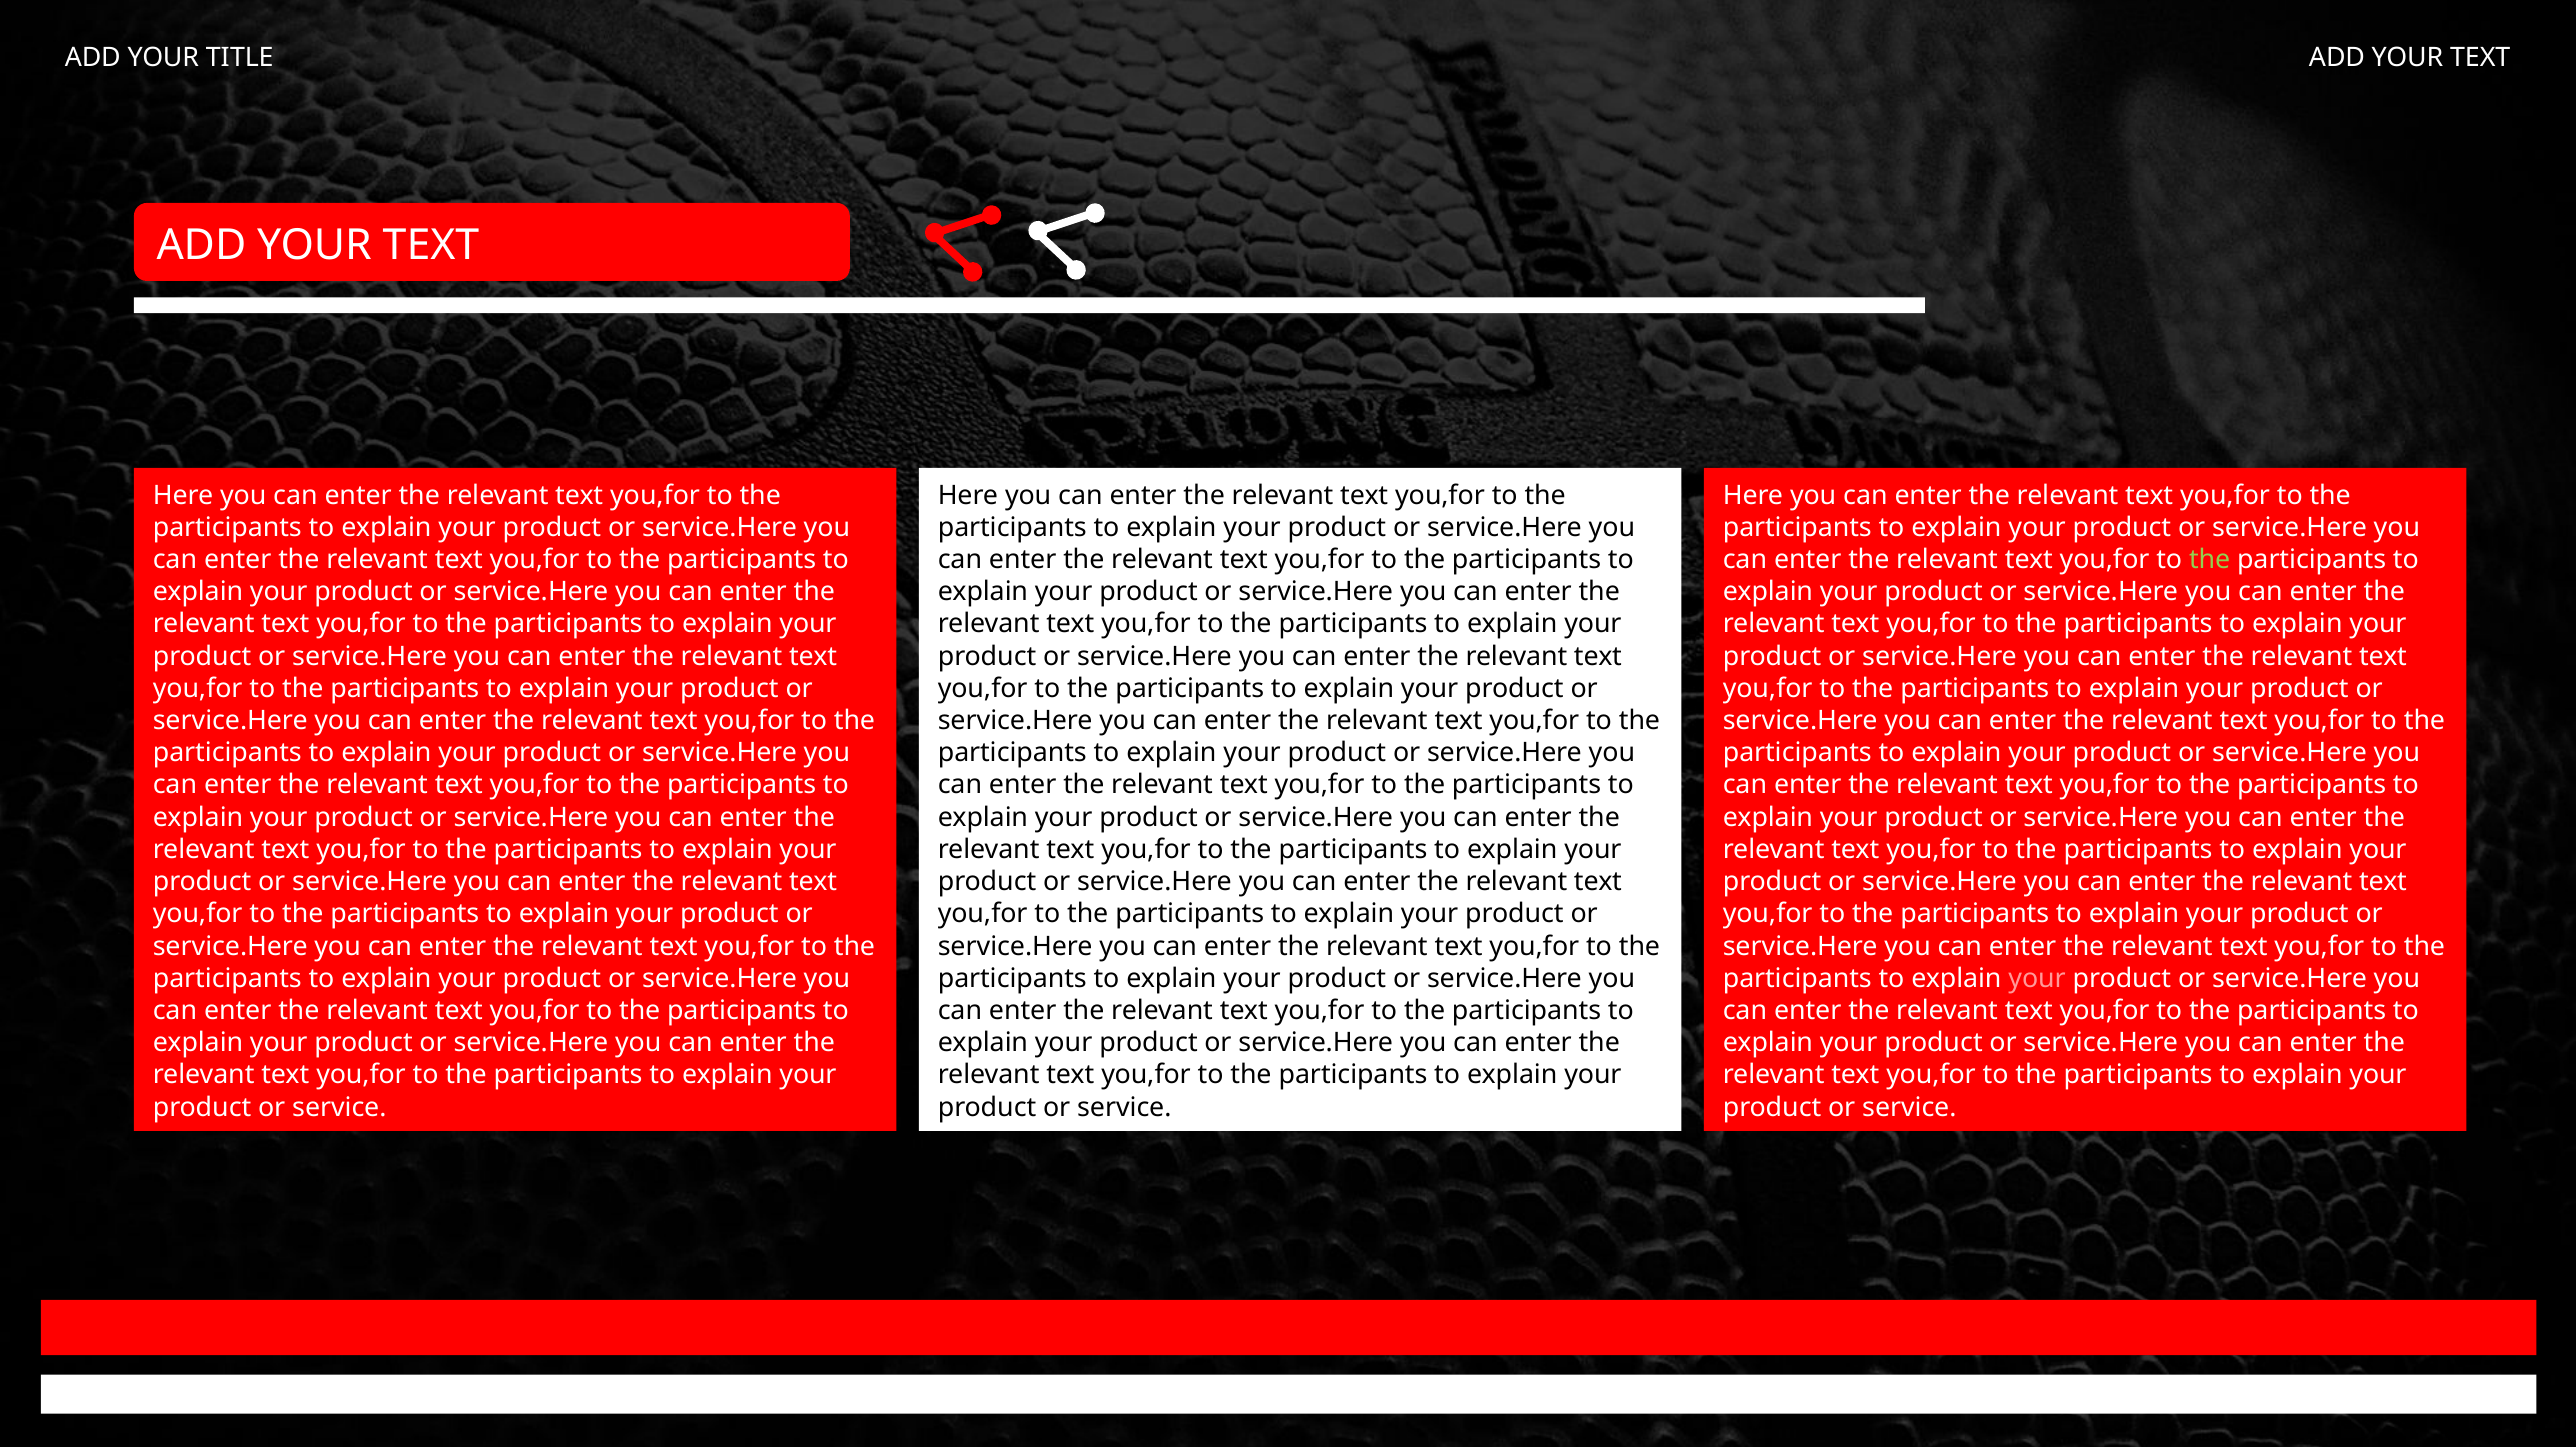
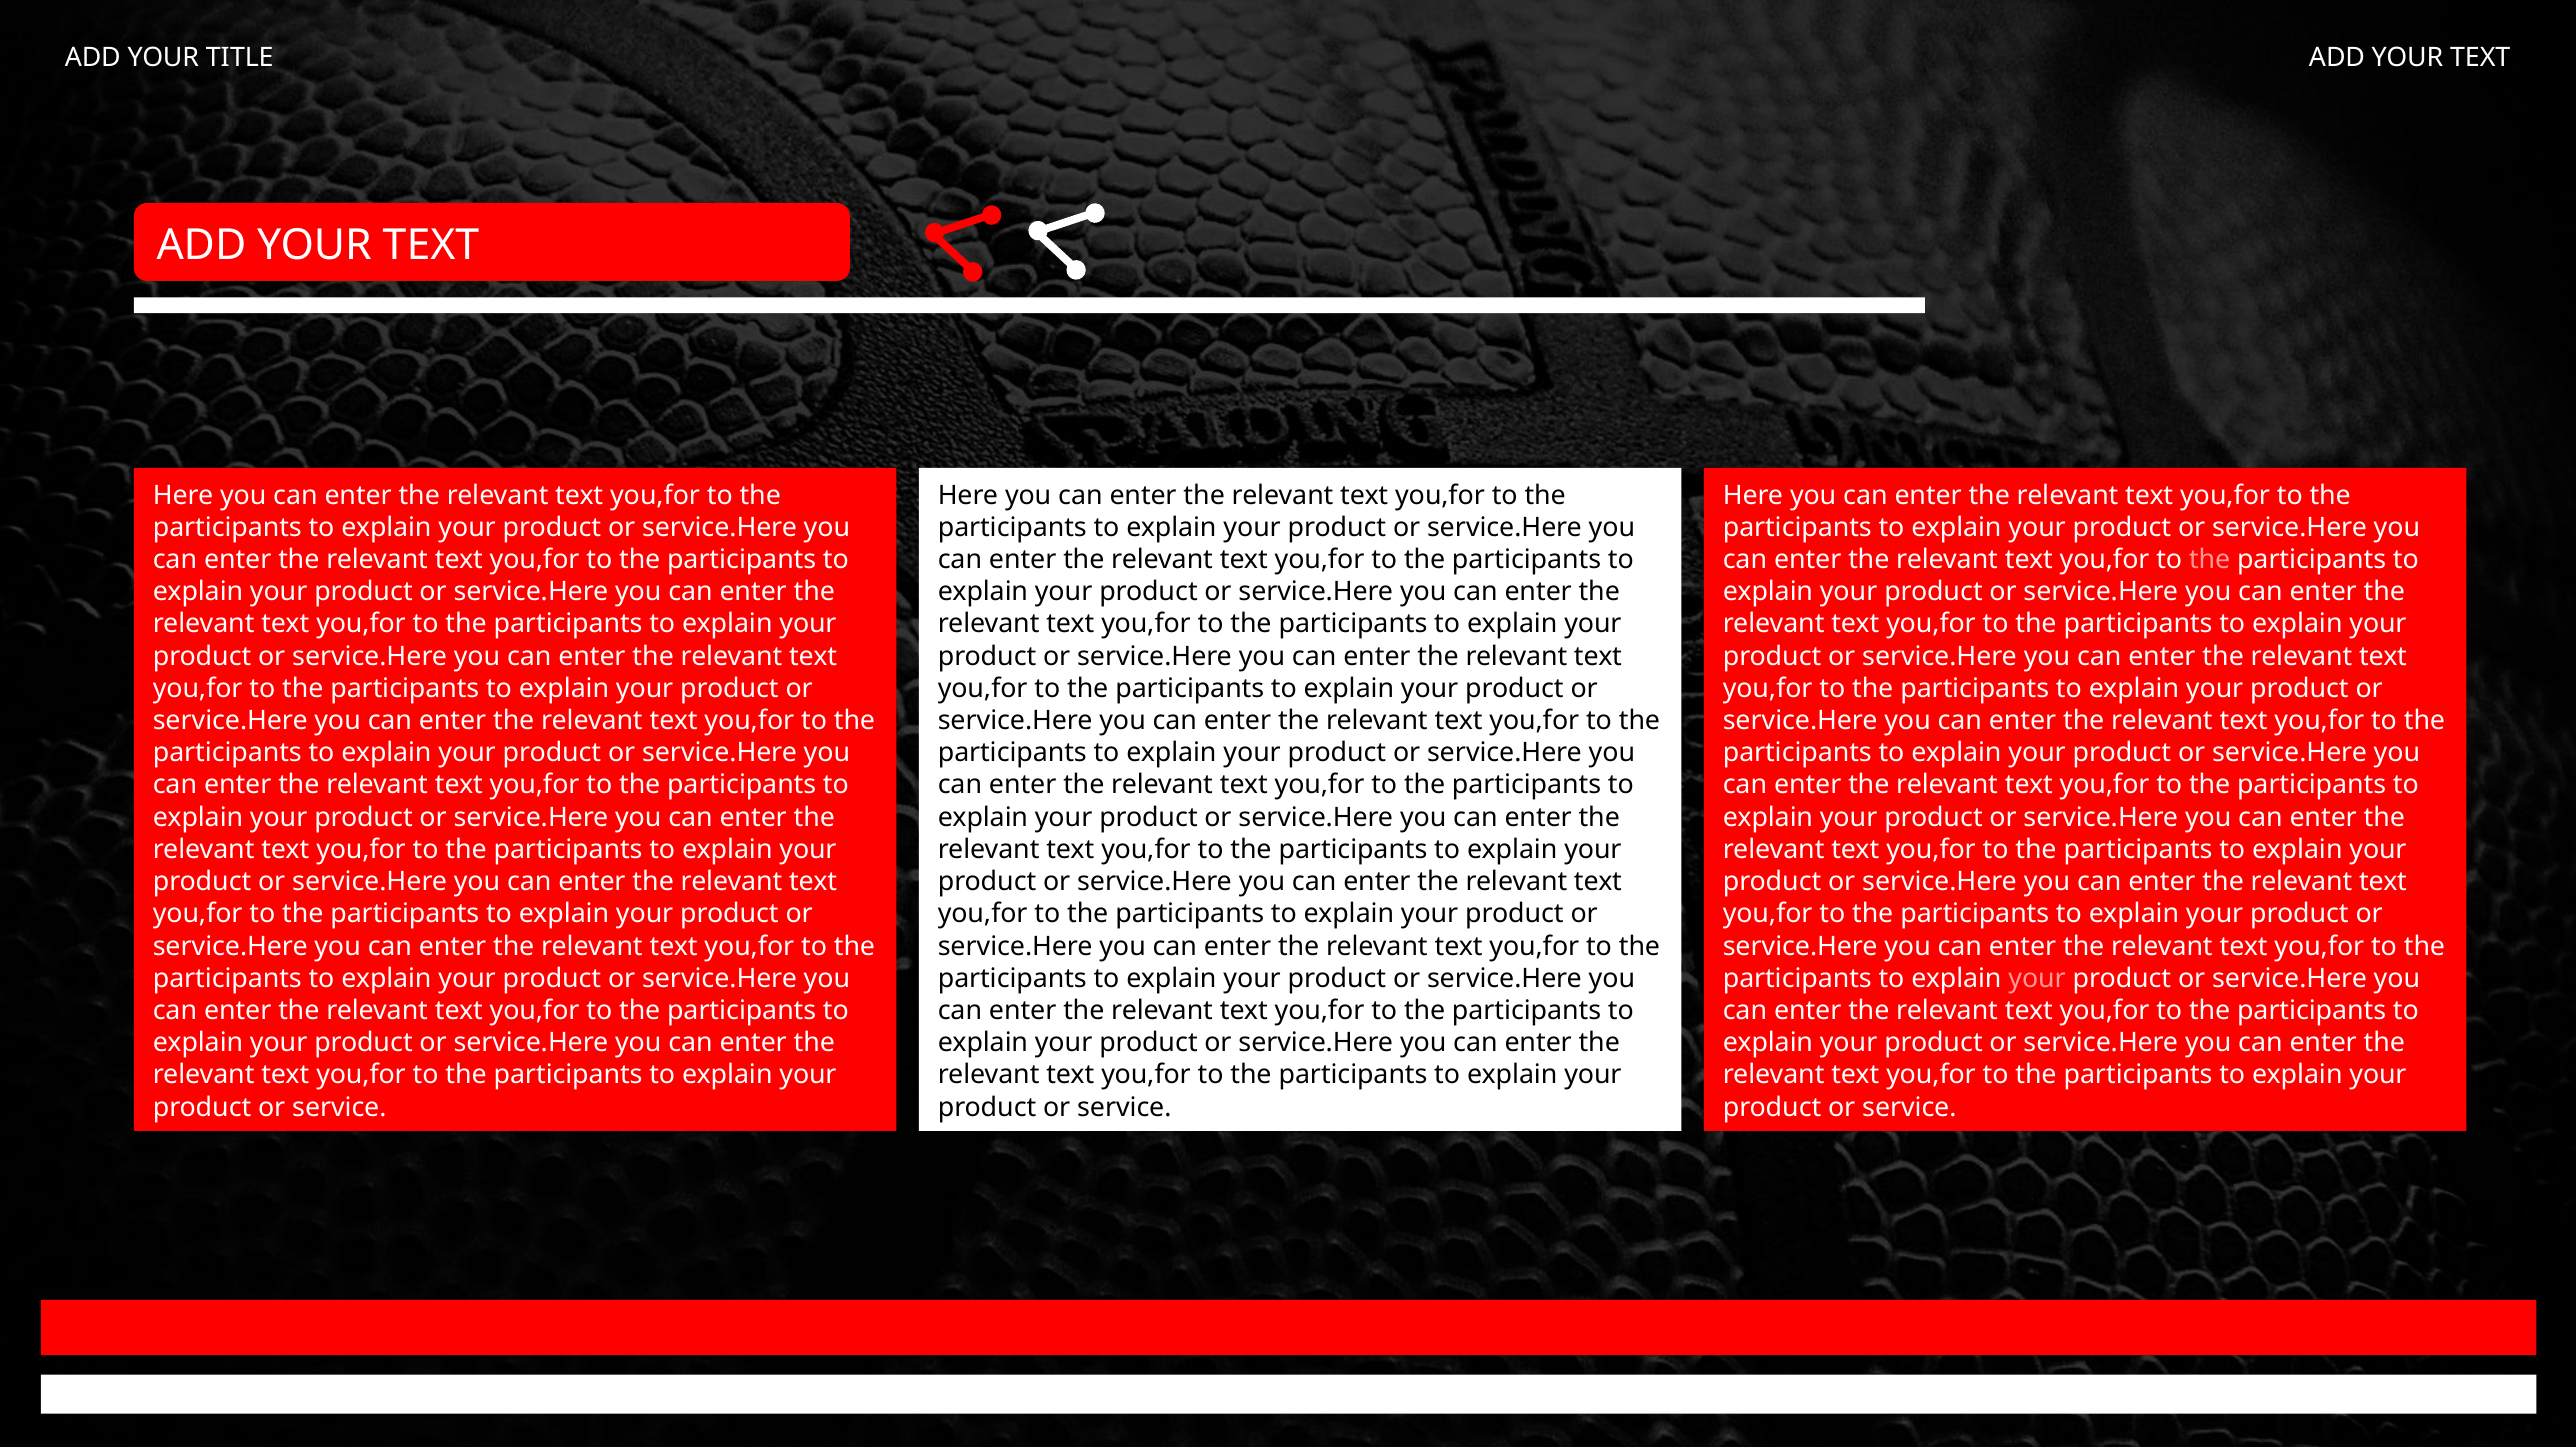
the at (2210, 560) colour: light green -> pink
